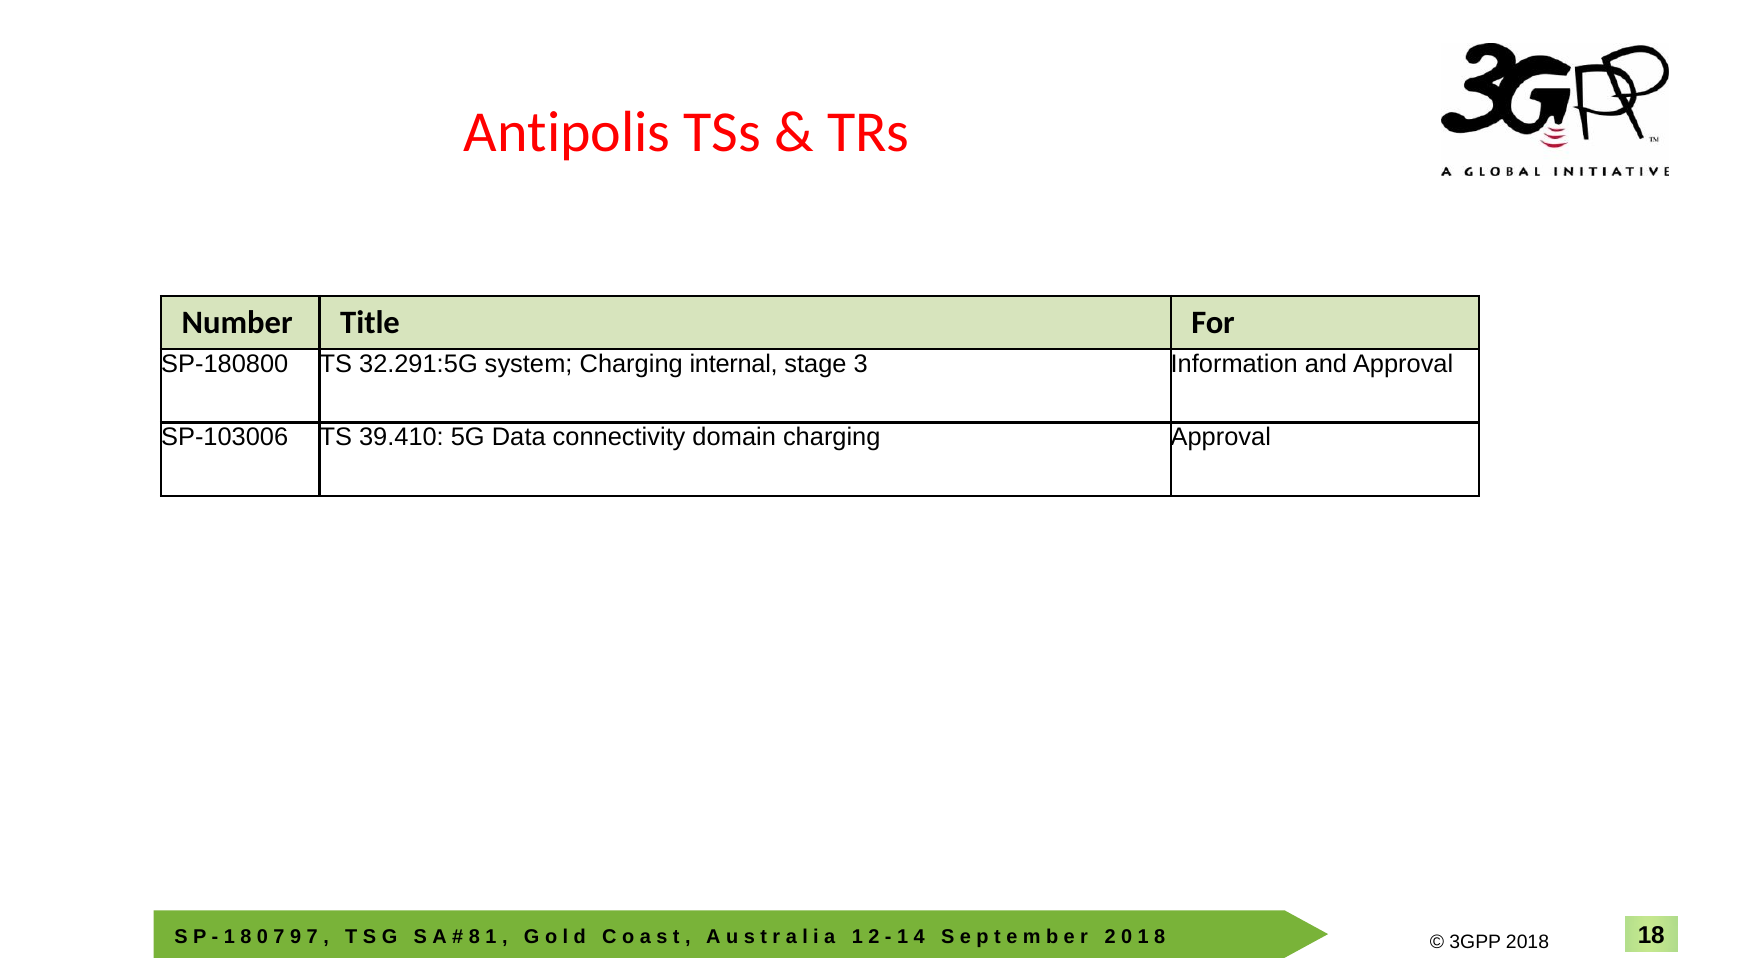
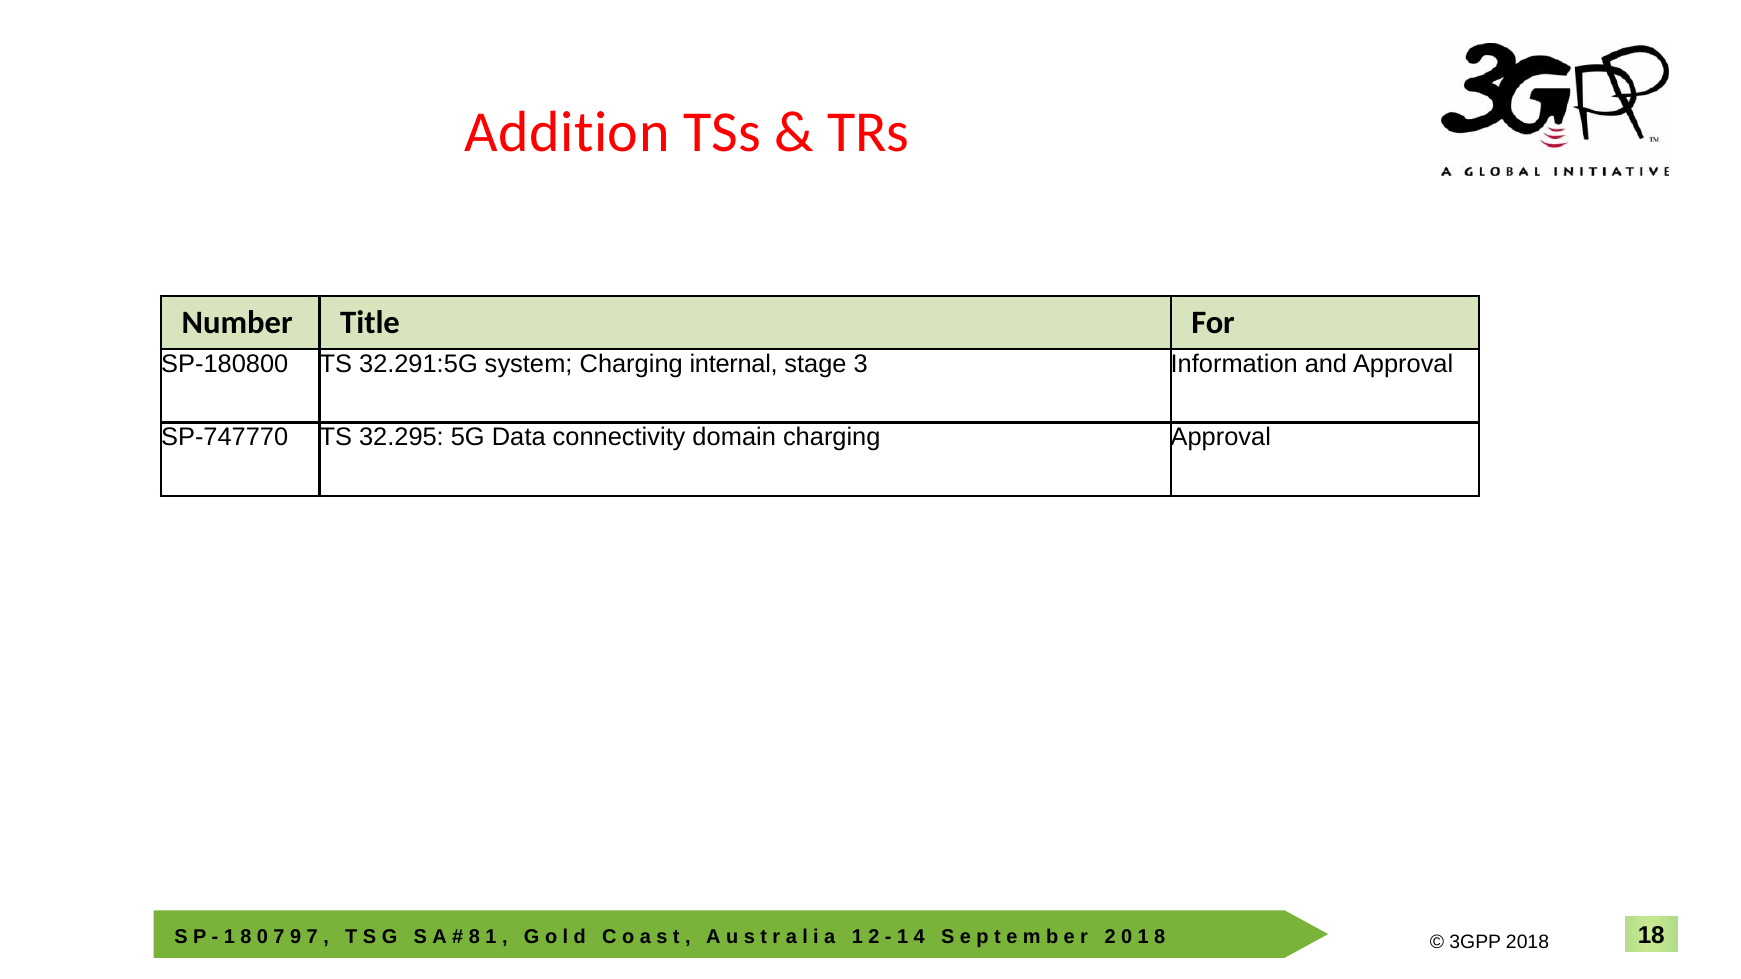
Antipolis: Antipolis -> Addition
SP-103006: SP-103006 -> SP-747770
39.410: 39.410 -> 32.295
